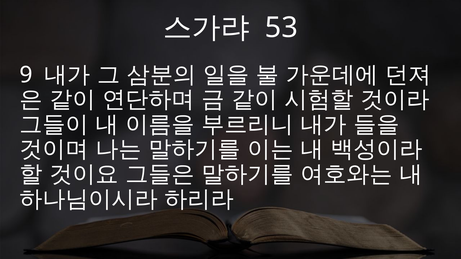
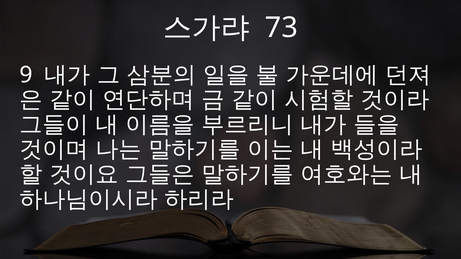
53: 53 -> 73
